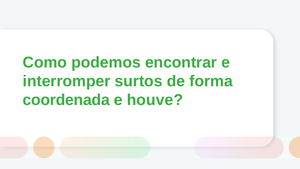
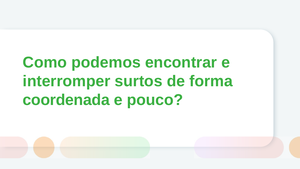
houve: houve -> pouco
